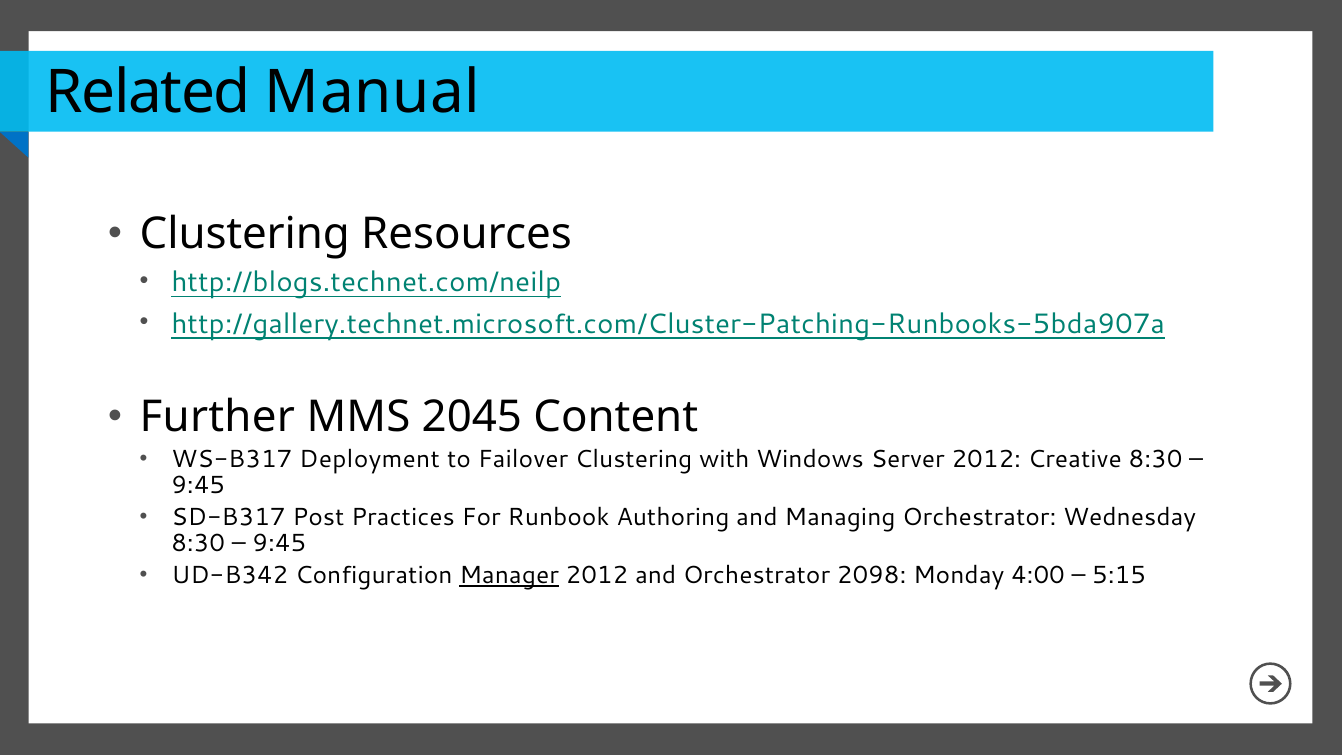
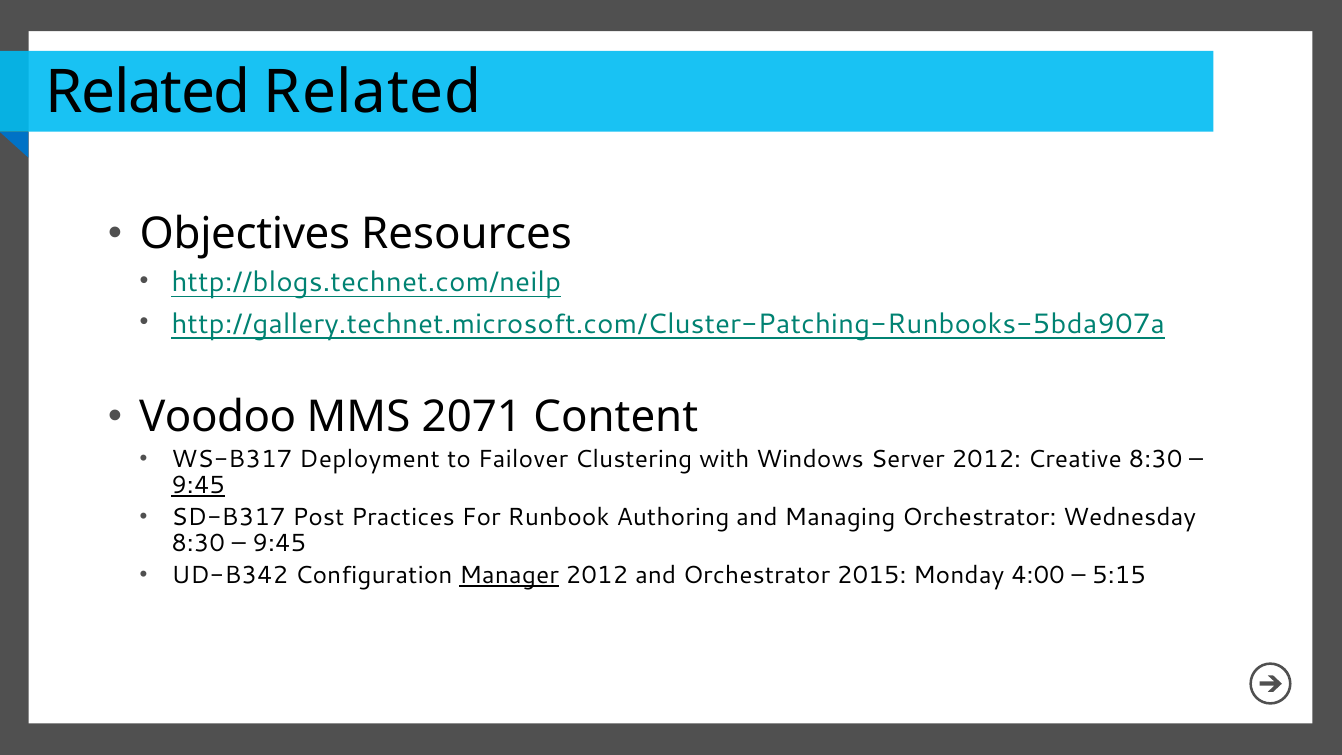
Related Manual: Manual -> Related
Clustering at (245, 234): Clustering -> Objectives
Further: Further -> Voodoo
2045: 2045 -> 2071
9:45 at (198, 485) underline: none -> present
2098: 2098 -> 2015
